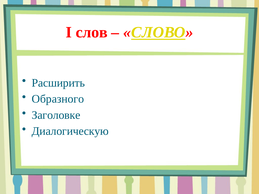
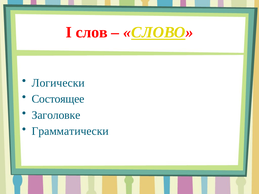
Расширить: Расширить -> Логически
Образного: Образного -> Состоящее
Диалогическую: Диалогическую -> Грамматически
